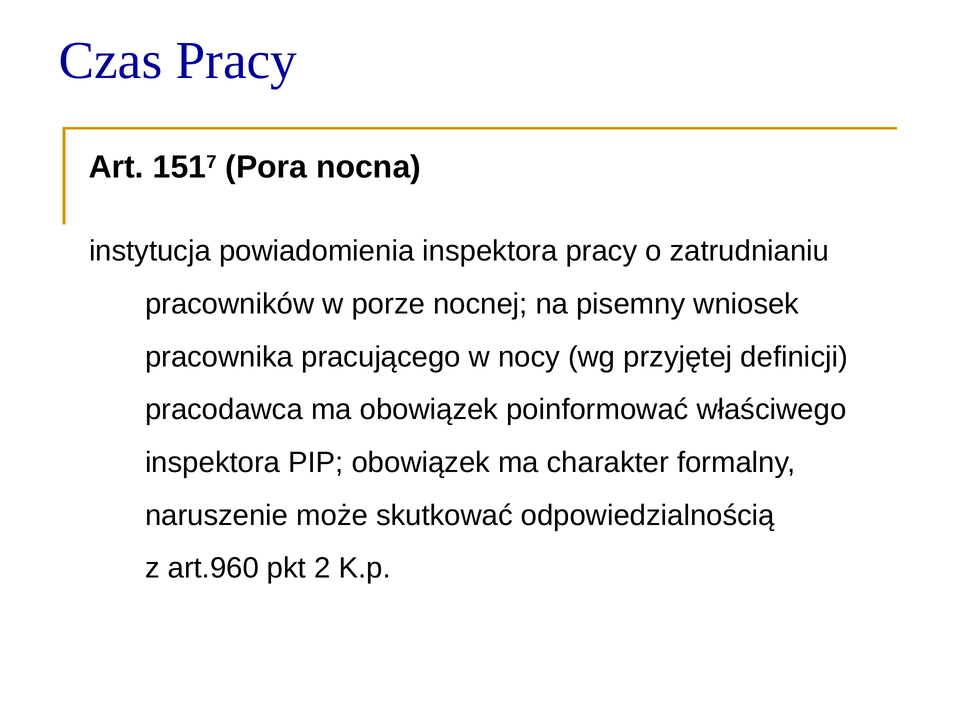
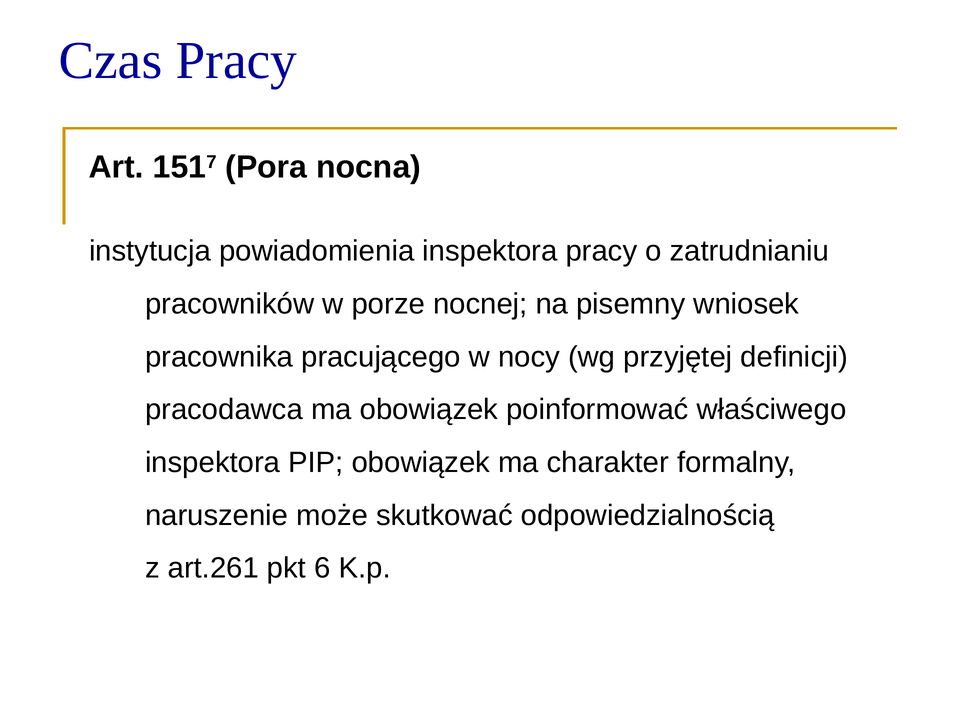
art.960: art.960 -> art.261
2: 2 -> 6
